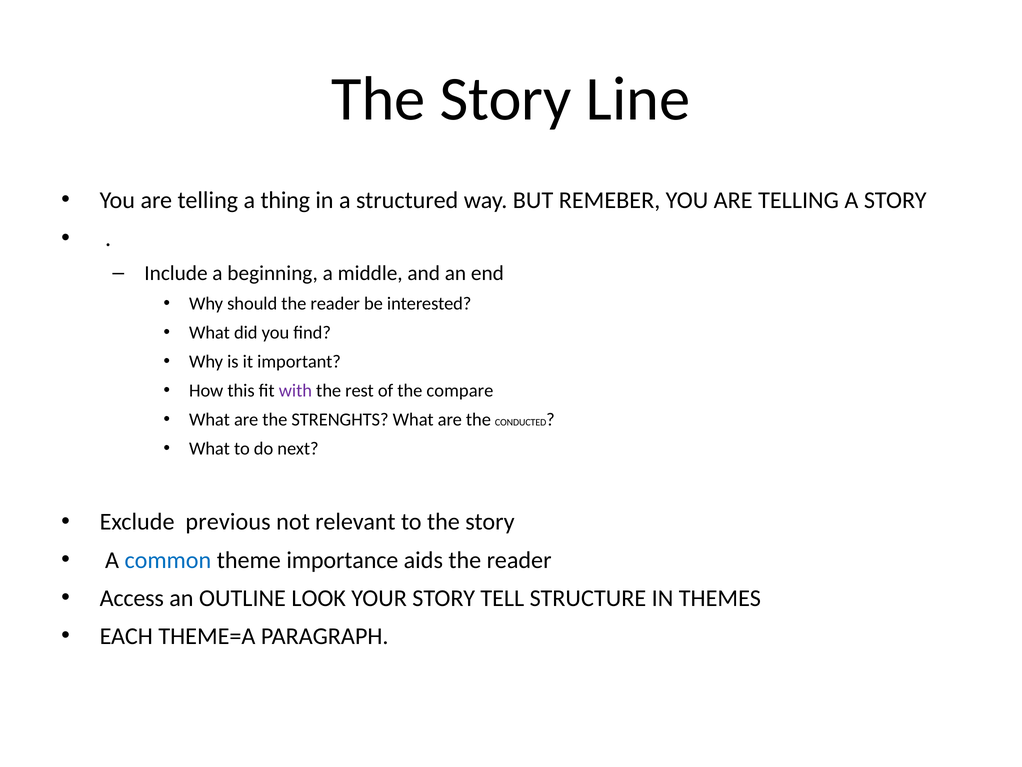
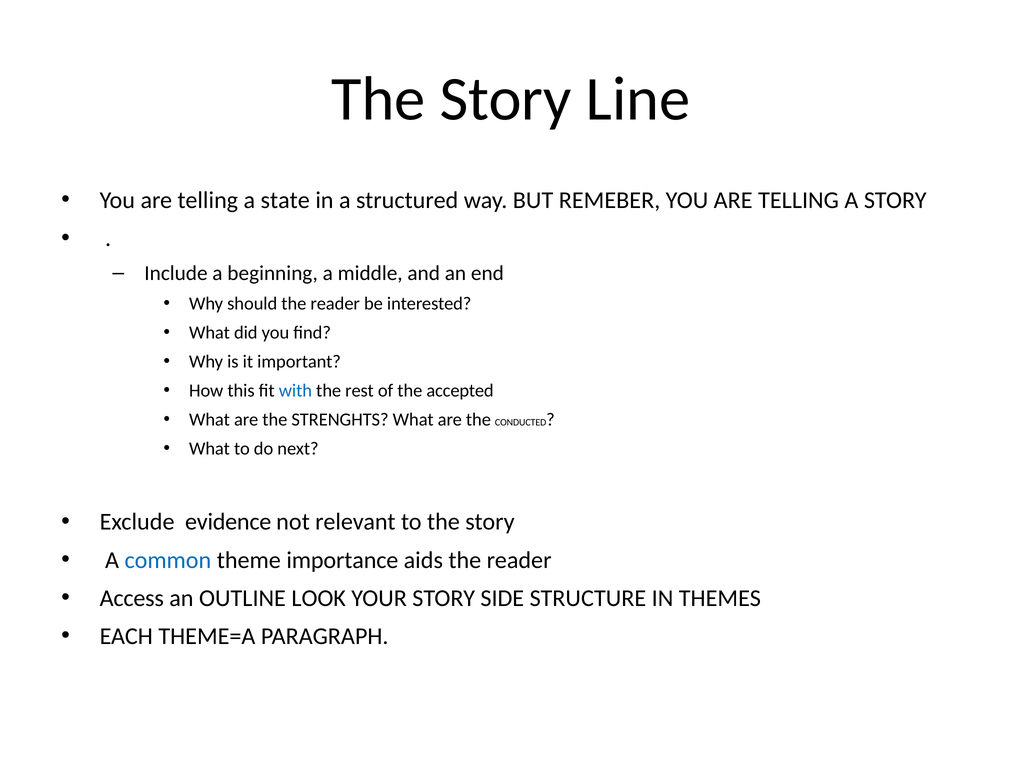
thing: thing -> state
with colour: purple -> blue
compare: compare -> accepted
previous: previous -> evidence
TELL: TELL -> SIDE
